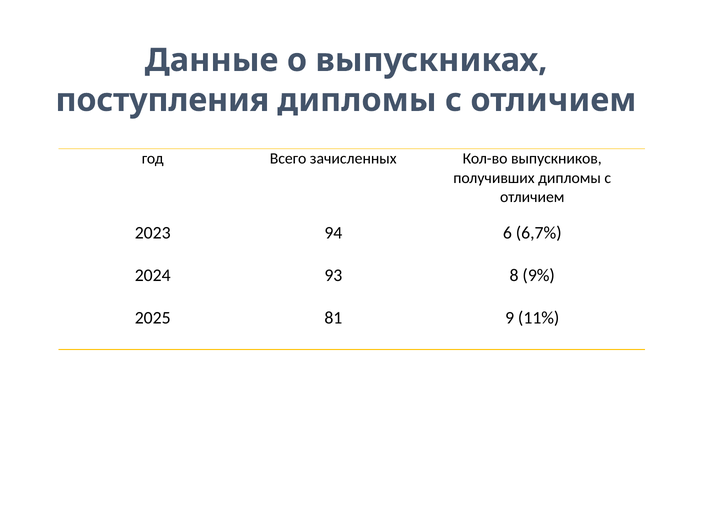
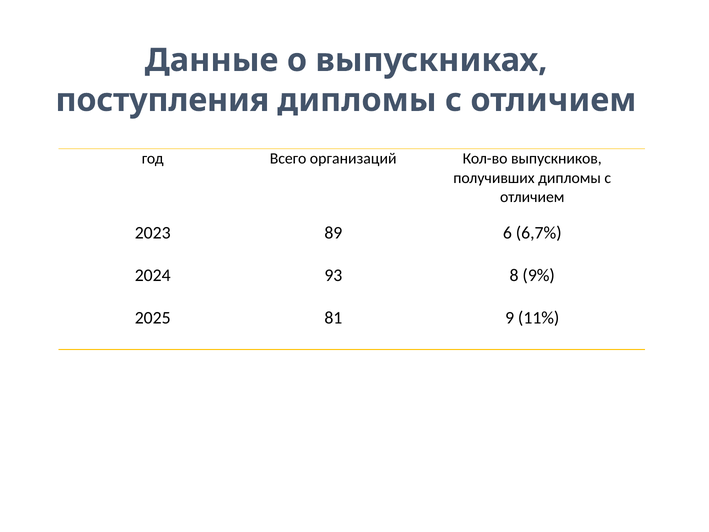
зачисленных: зачисленных -> организаций
94: 94 -> 89
